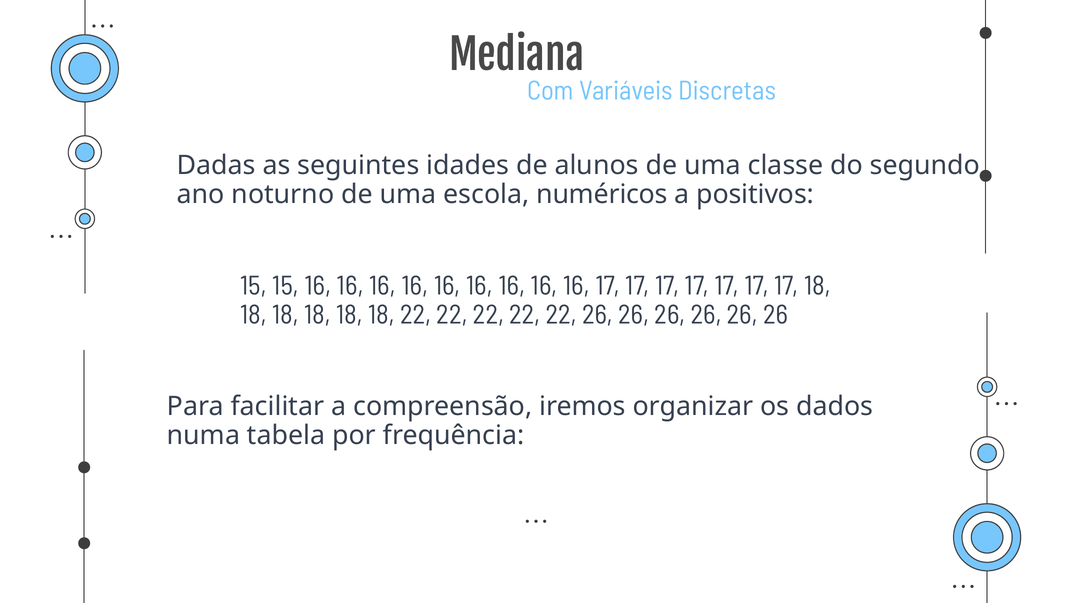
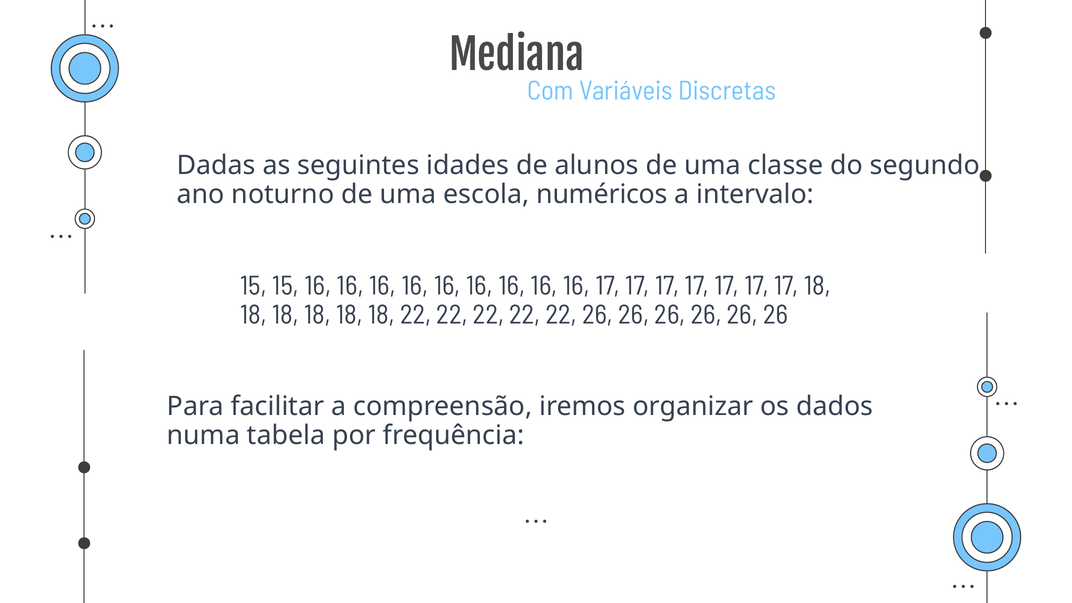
positivos: positivos -> intervalo
